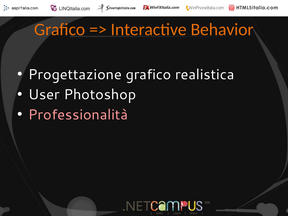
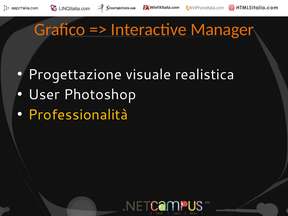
Behavior: Behavior -> Manager
Progettazione grafico: grafico -> visuale
Professionalità colour: pink -> yellow
